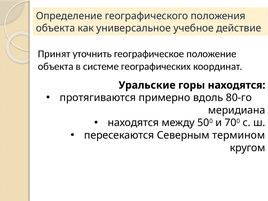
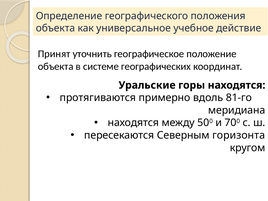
80-го: 80-го -> 81-го
термином: термином -> горизонта
